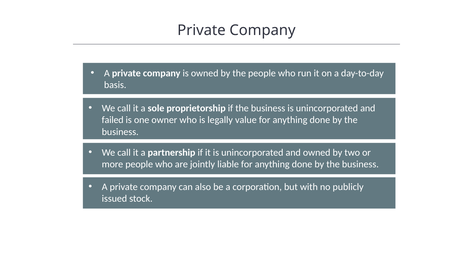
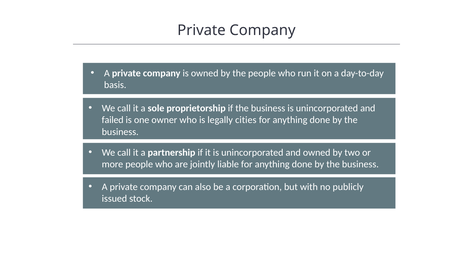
value: value -> cities
